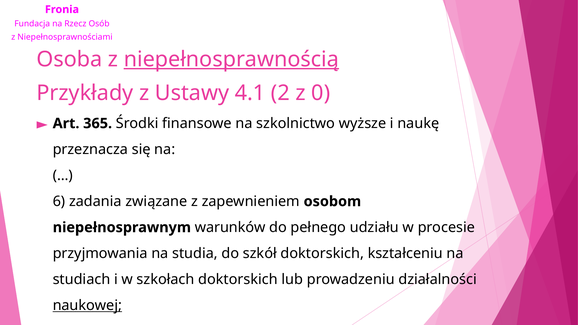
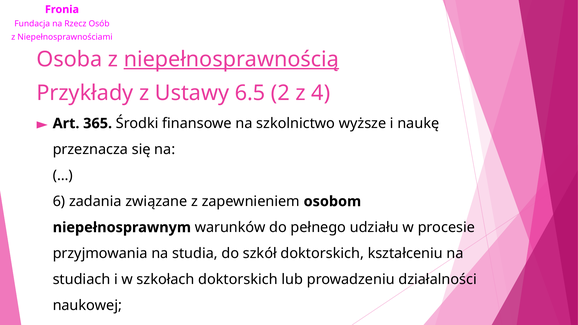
4.1: 4.1 -> 6.5
0: 0 -> 4
naukowej underline: present -> none
